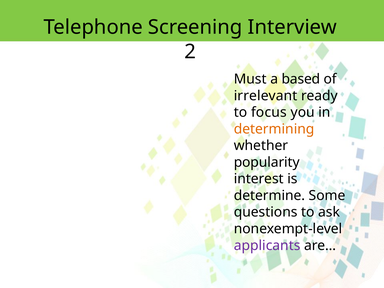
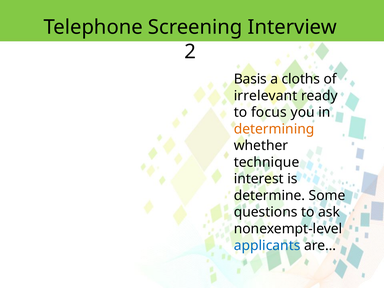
Must: Must -> Basis
based: based -> cloths
popularity: popularity -> technique
applicants colour: purple -> blue
